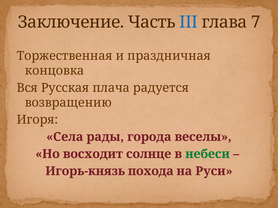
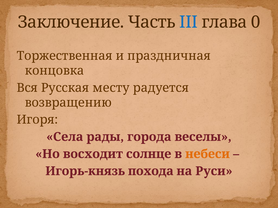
7: 7 -> 0
плача: плача -> месту
небеси colour: green -> orange
